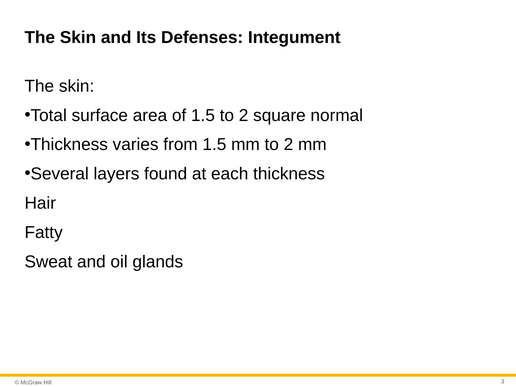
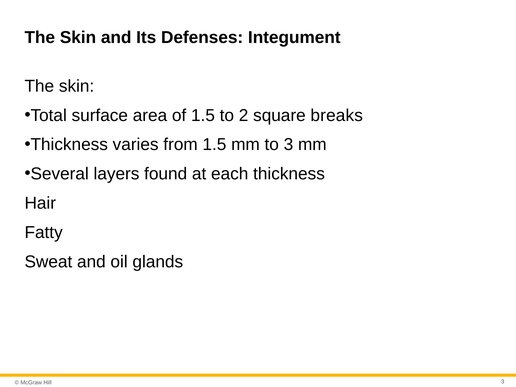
normal: normal -> breaks
mm to 2: 2 -> 3
